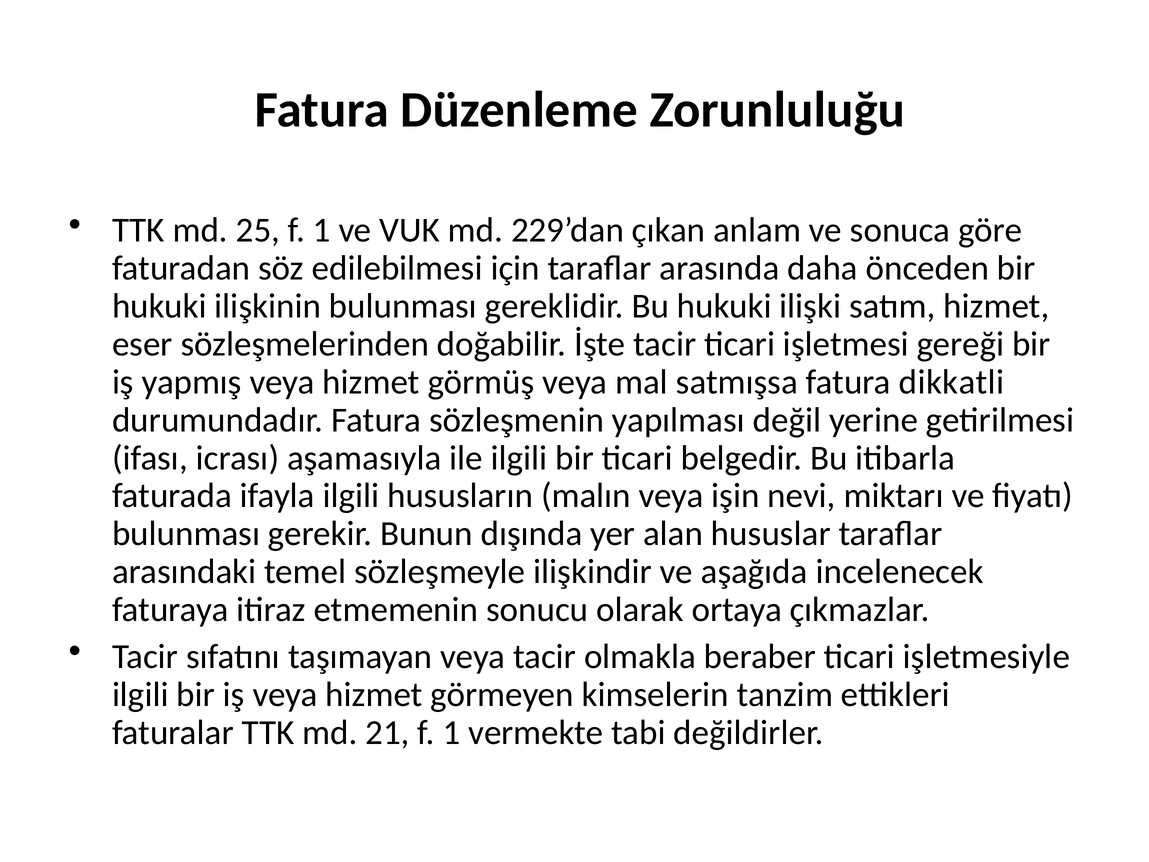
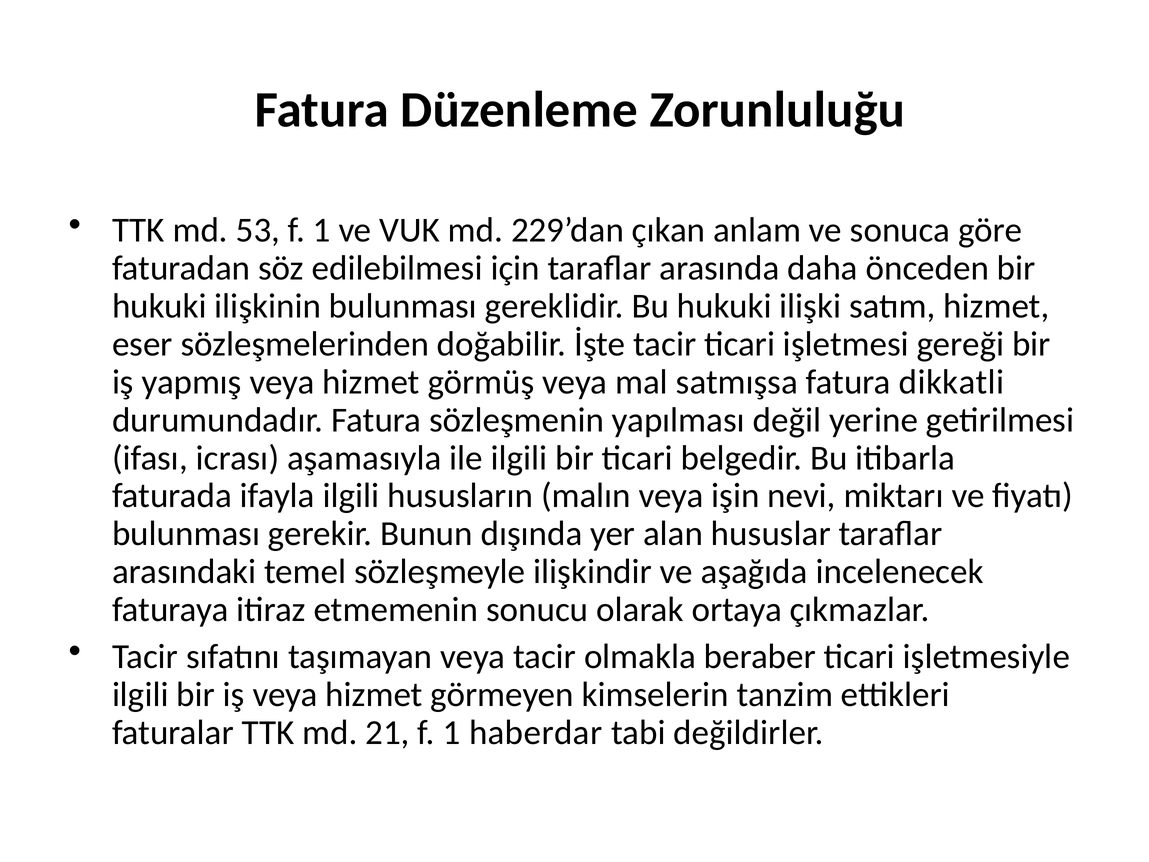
25: 25 -> 53
vermekte: vermekte -> haberdar
